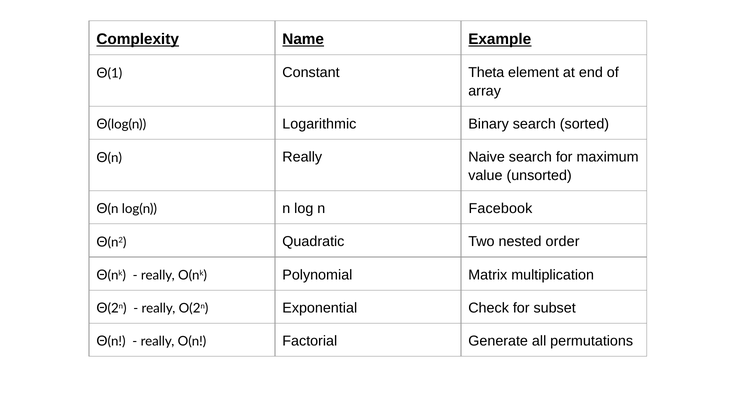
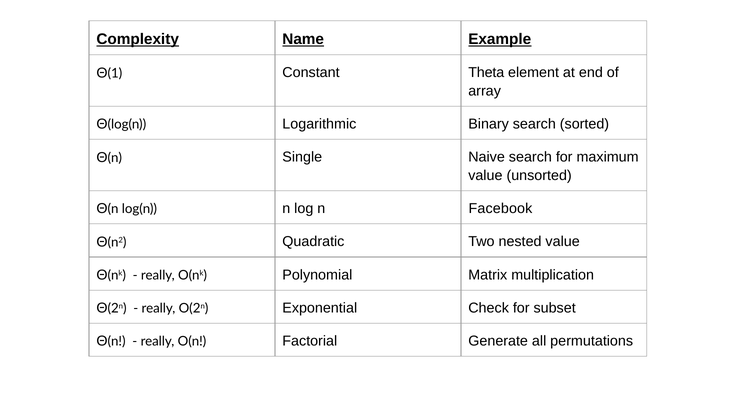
Θ(n Really: Really -> Single
nested order: order -> value
